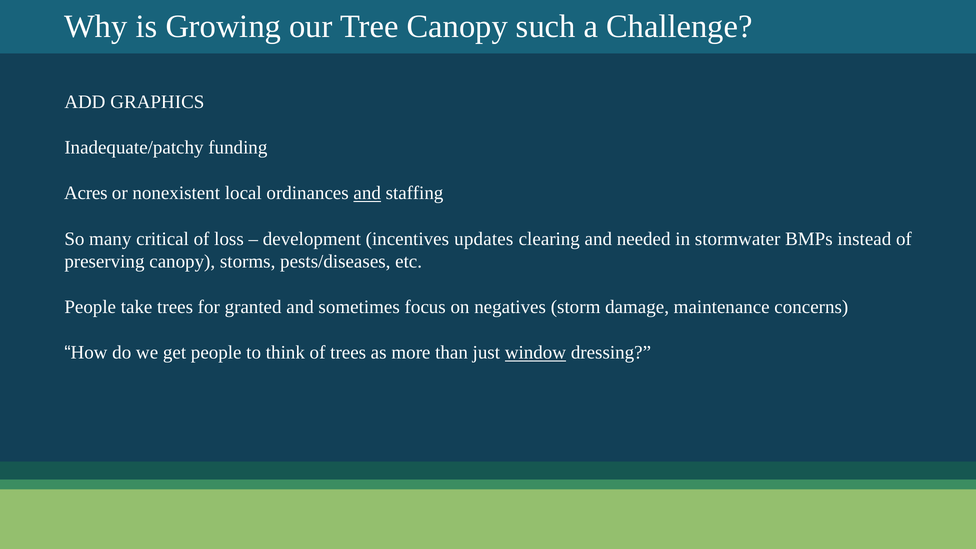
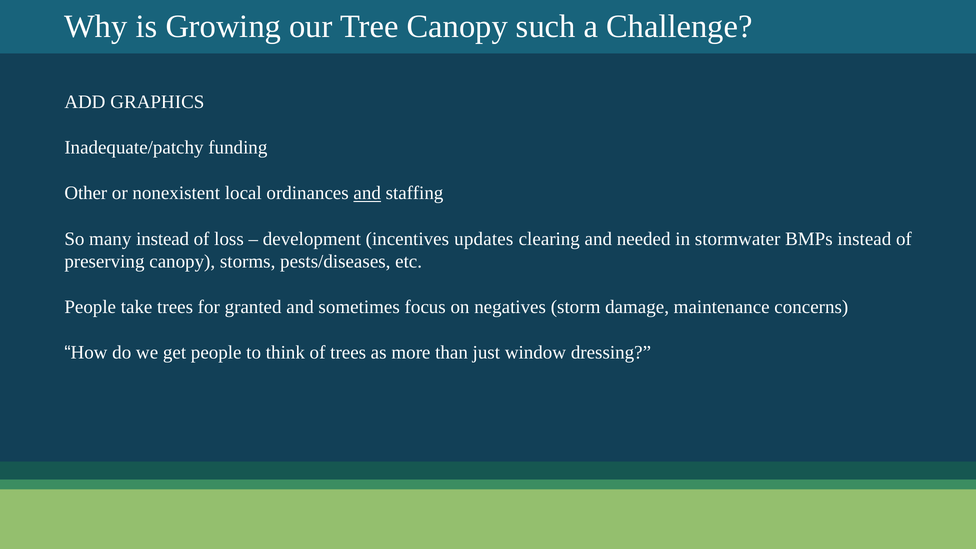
Acres: Acres -> Other
many critical: critical -> instead
window underline: present -> none
